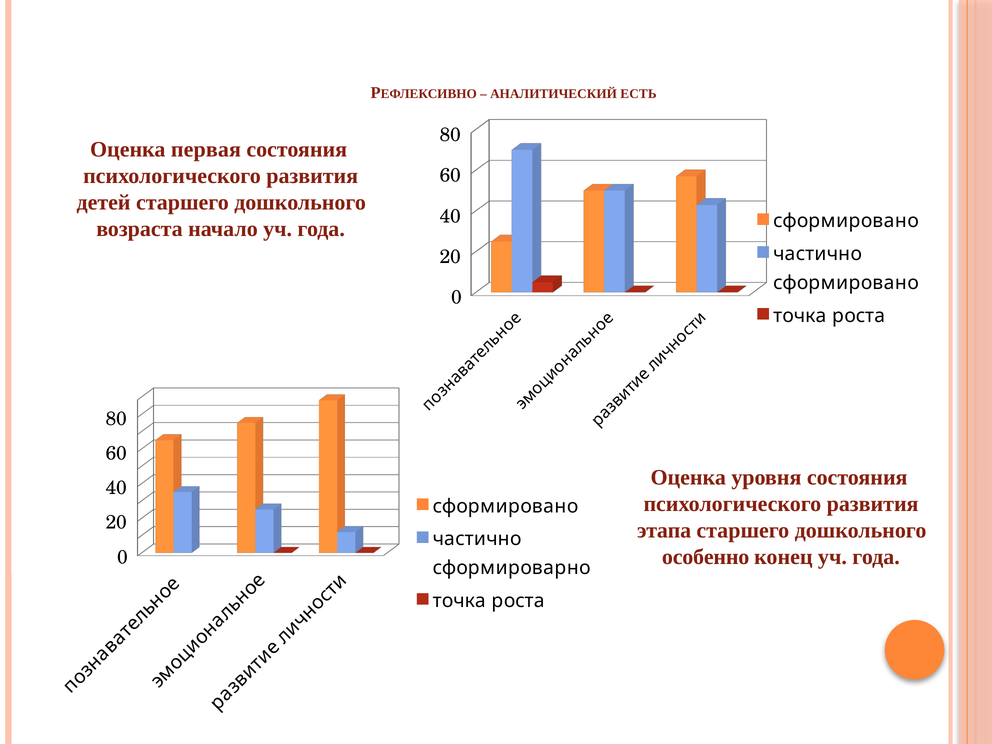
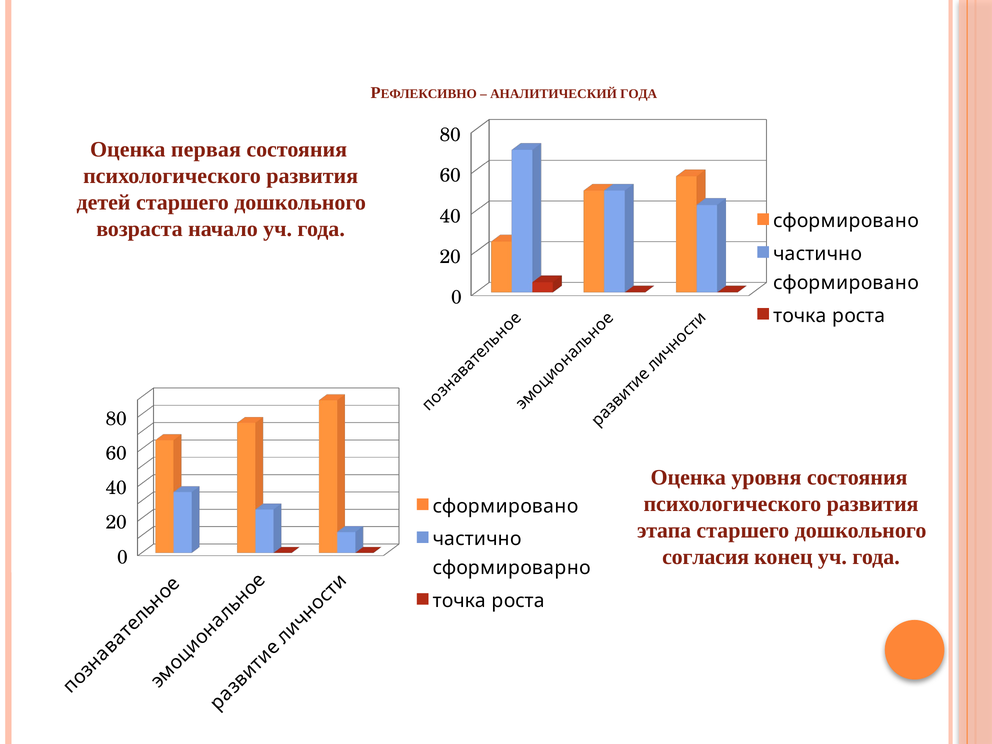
АНАЛИТИЧЕСКИЙ ЕСТЬ: ЕСТЬ -> ГОДА
особенно: особенно -> согласия
